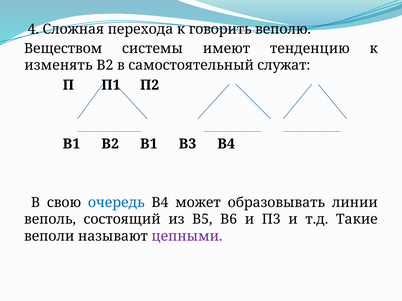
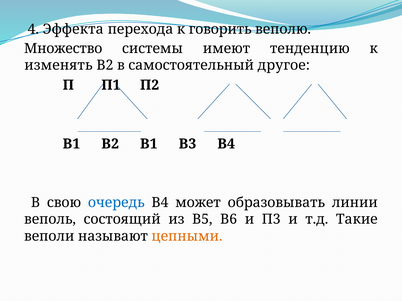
Сложная: Сложная -> Эффекта
Веществом: Веществом -> Множество
служат: служат -> другое
цепными colour: purple -> orange
